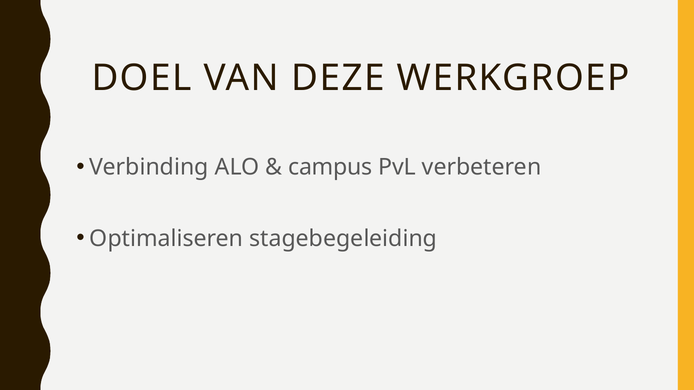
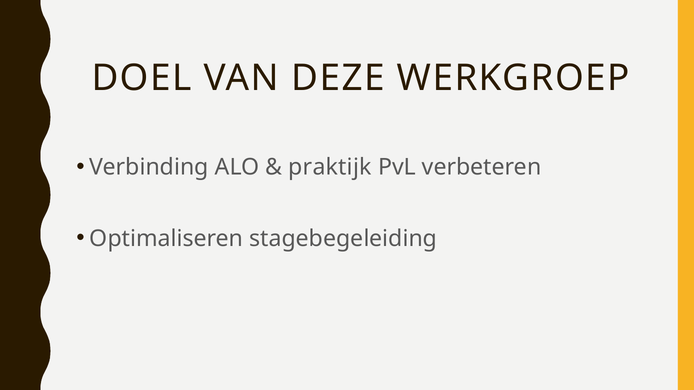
campus: campus -> praktijk
